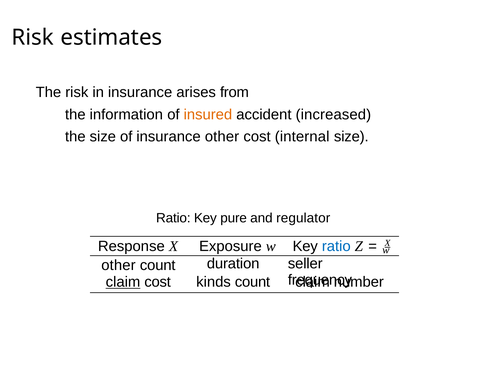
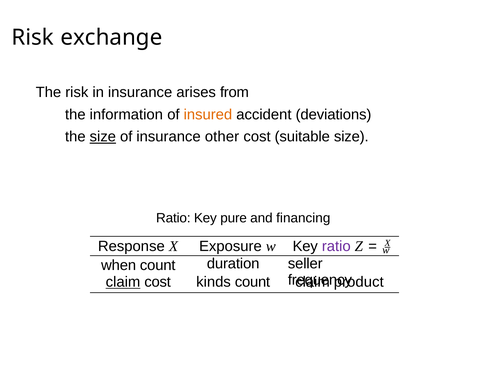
estimates: estimates -> exchange
increased: increased -> deviations
size at (103, 137) underline: none -> present
internal: internal -> suitable
regulator: regulator -> financing
ratio at (336, 246) colour: blue -> purple
other at (118, 265): other -> when
number: number -> product
